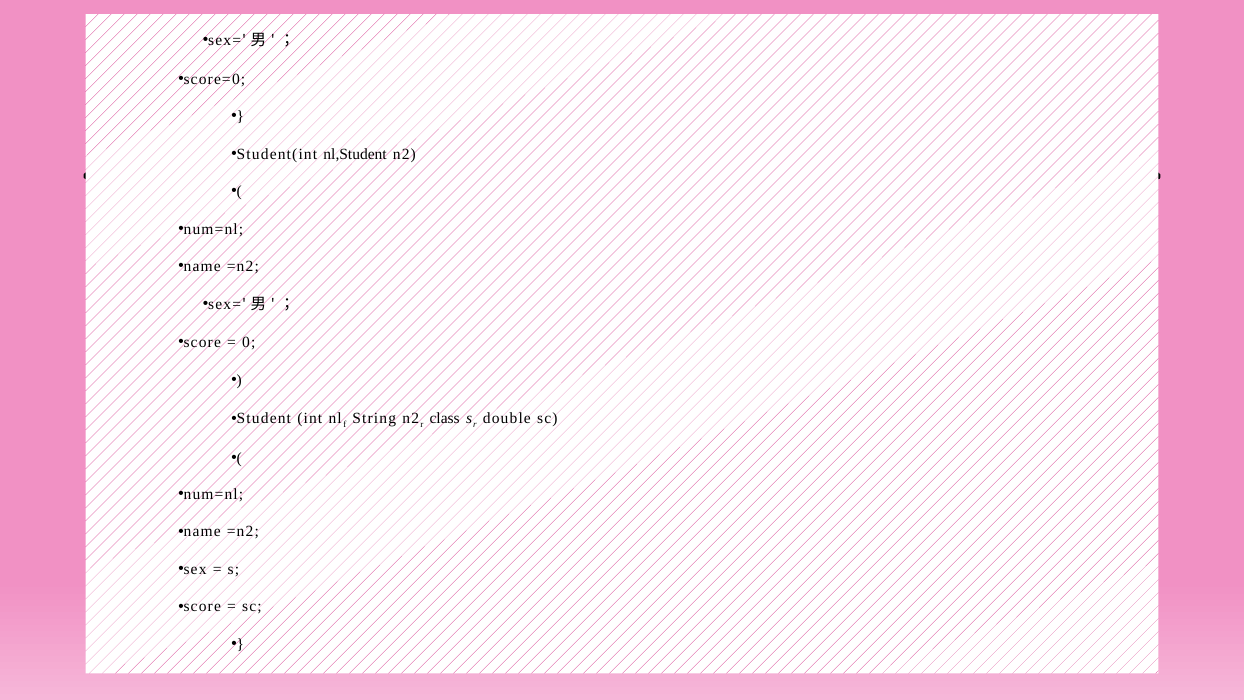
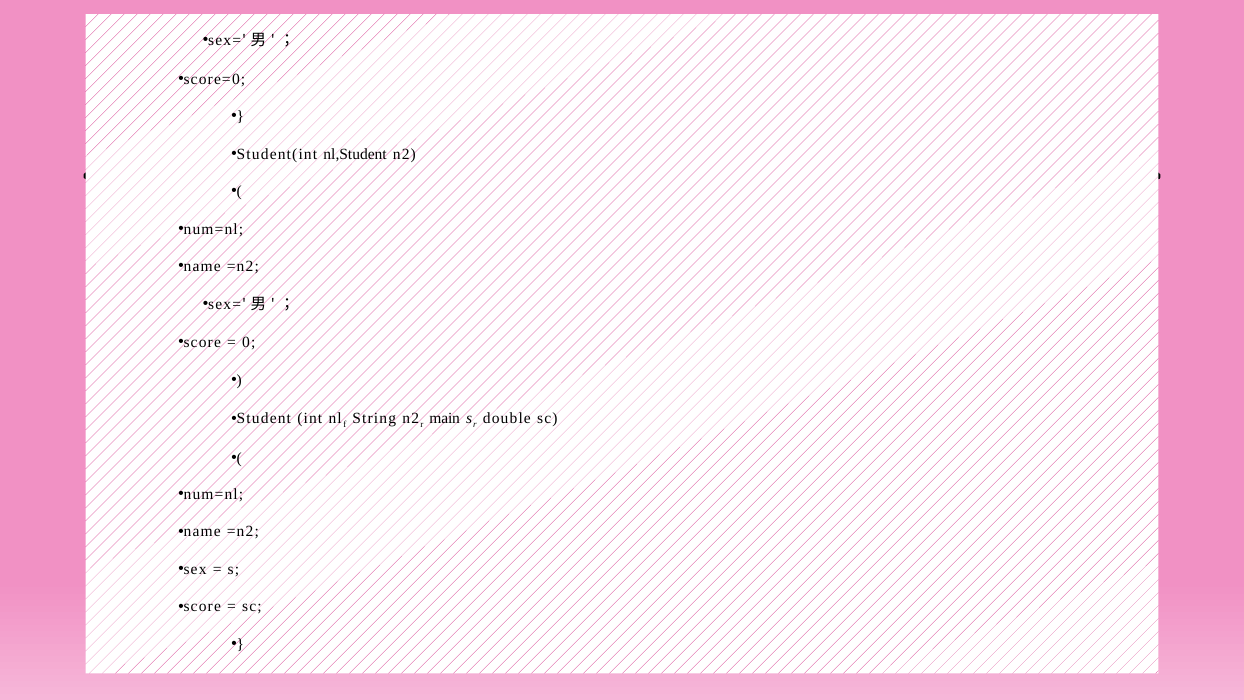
class: class -> main
